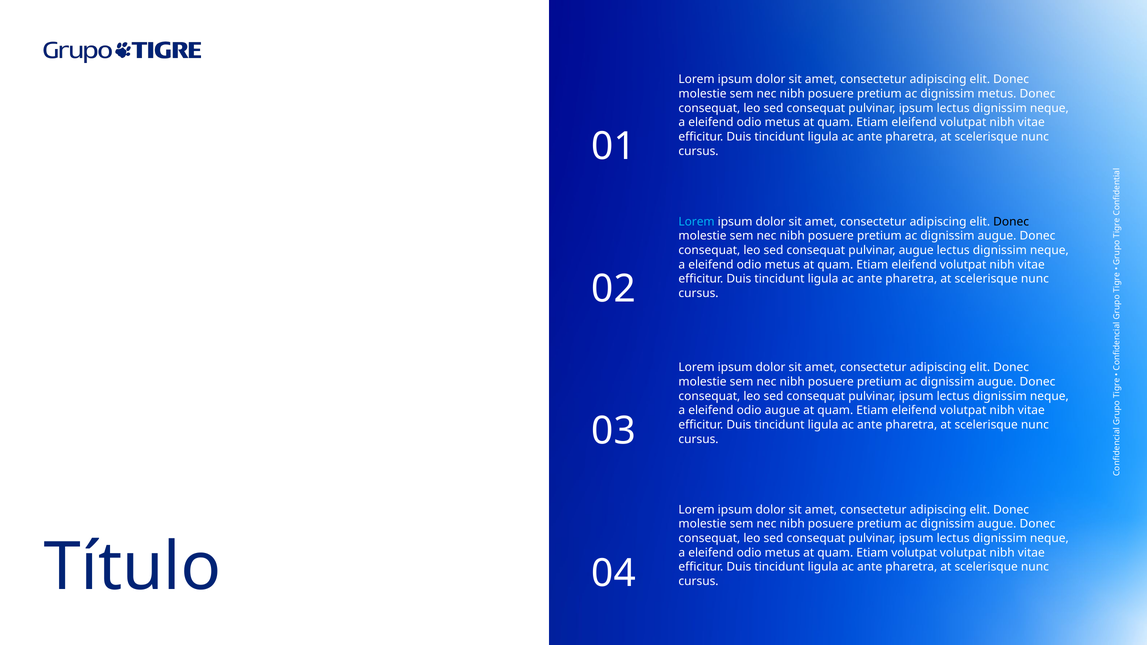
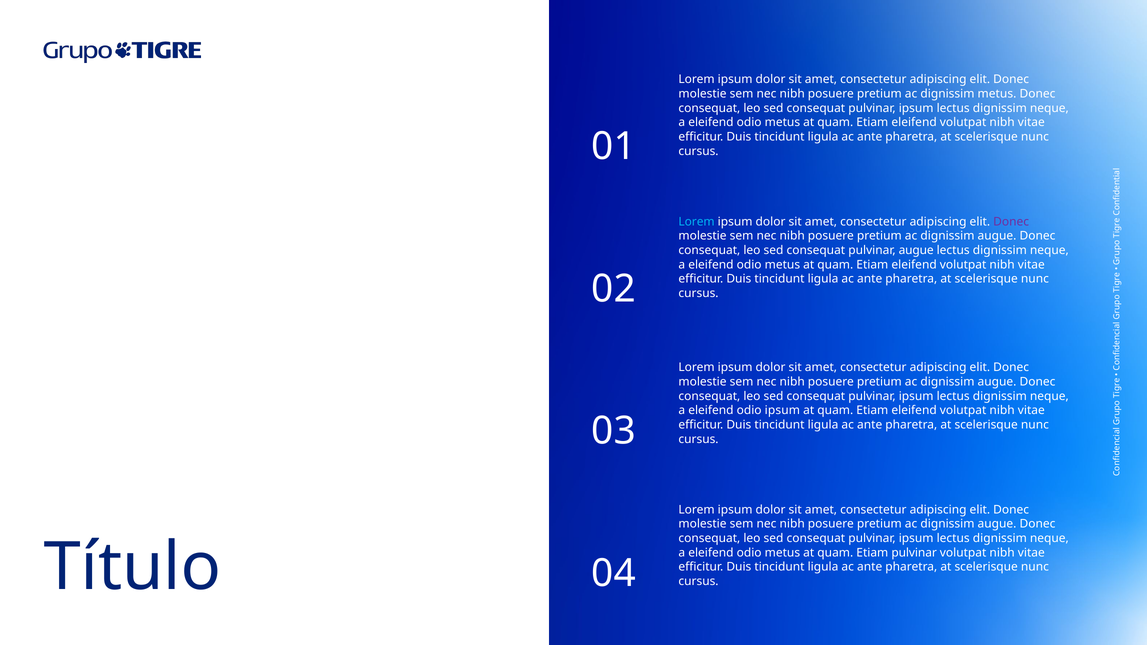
Donec at (1011, 222) colour: black -> purple
odio augue: augue -> ipsum
Etiam volutpat: volutpat -> pulvinar
